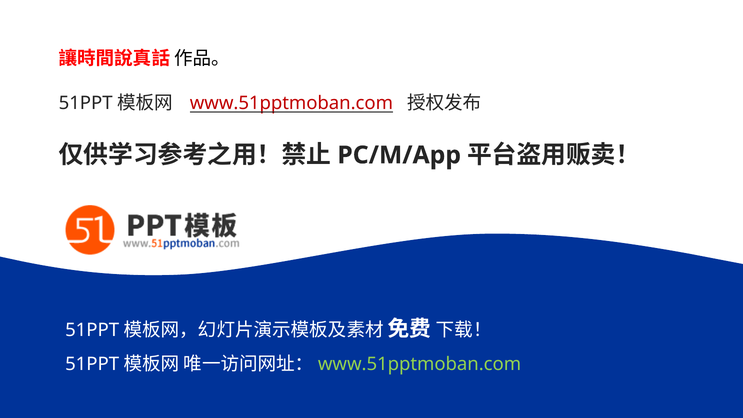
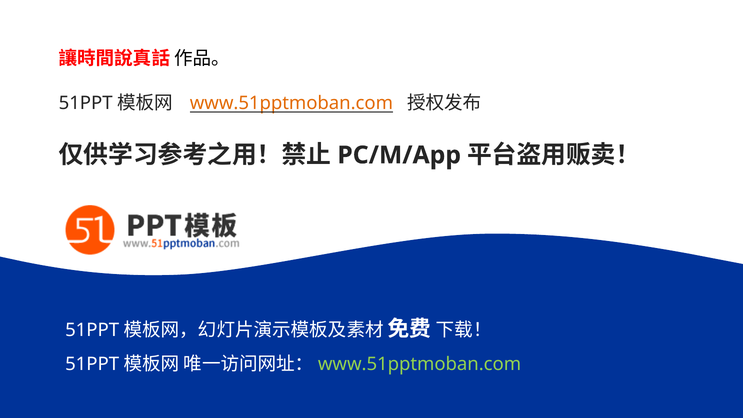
www.51pptmoban.com at (291, 103) colour: red -> orange
